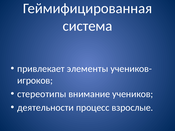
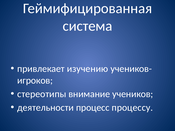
элементы: элементы -> изучению
взрослые: взрослые -> процессу
